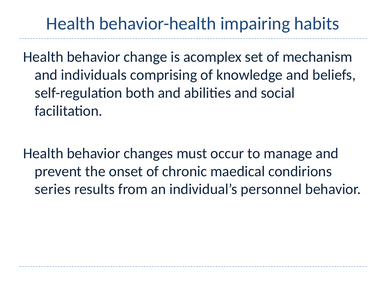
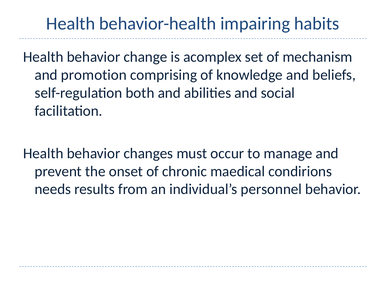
individuals: individuals -> promotion
series: series -> needs
